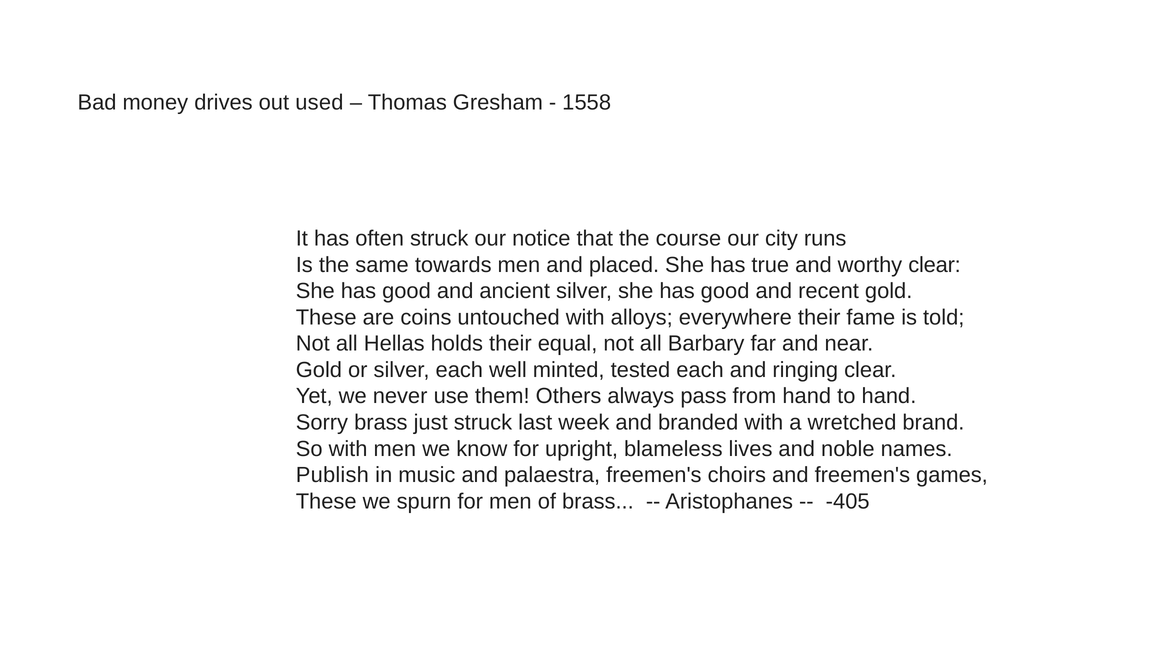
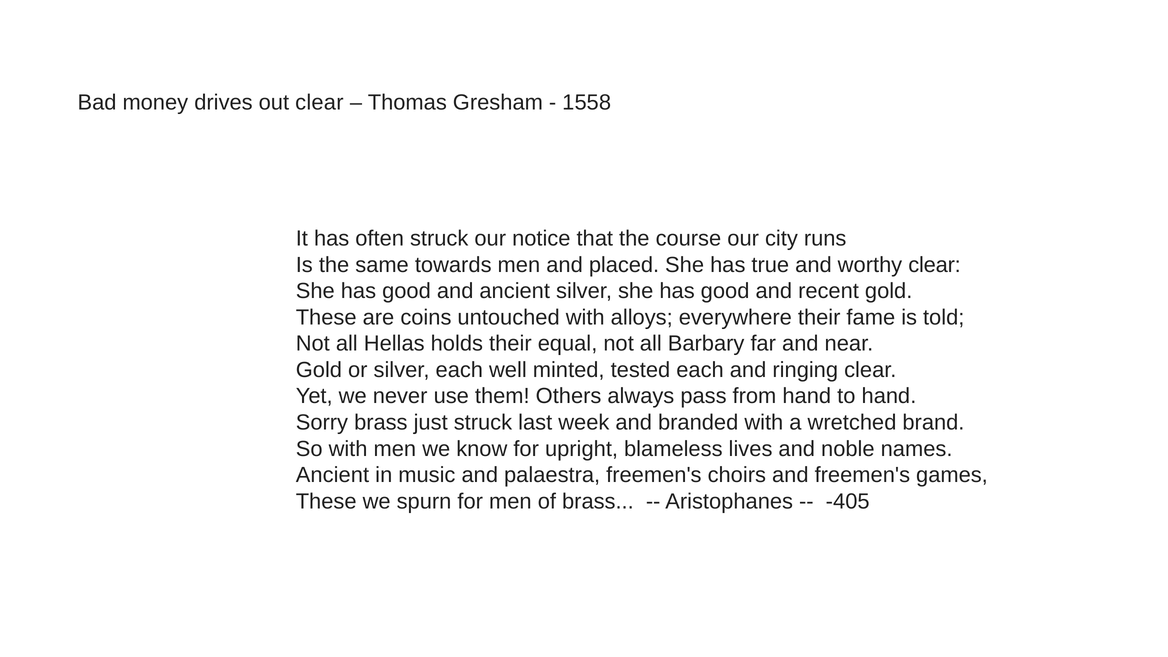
out used: used -> clear
Publish at (332, 475): Publish -> Ancient
